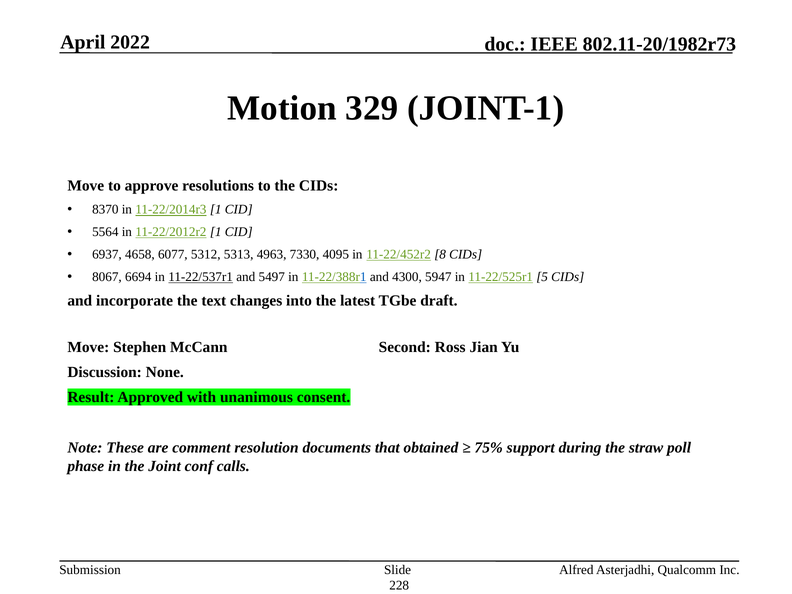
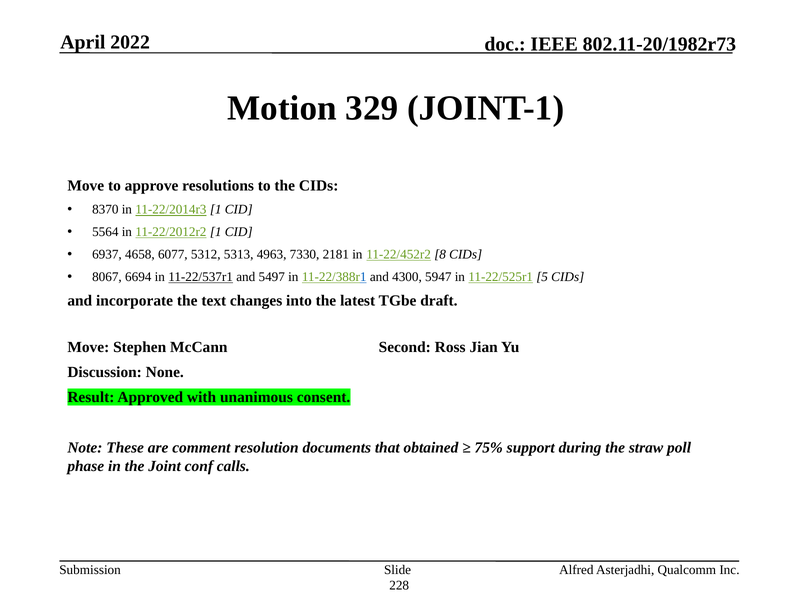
4095: 4095 -> 2181
